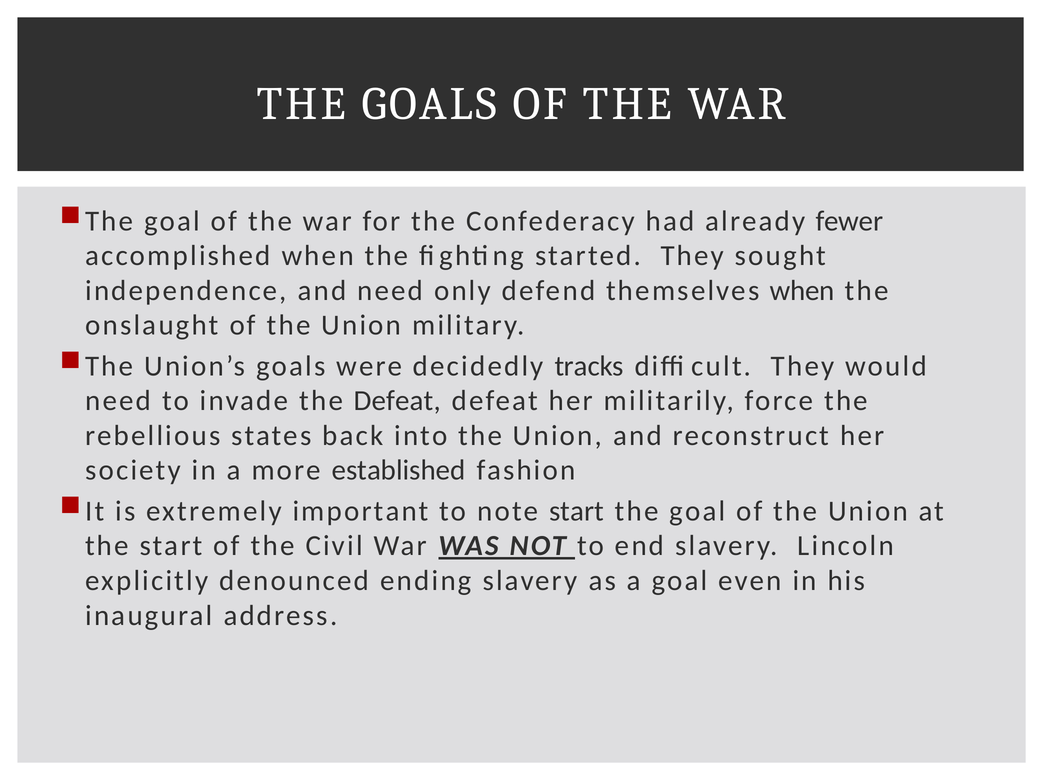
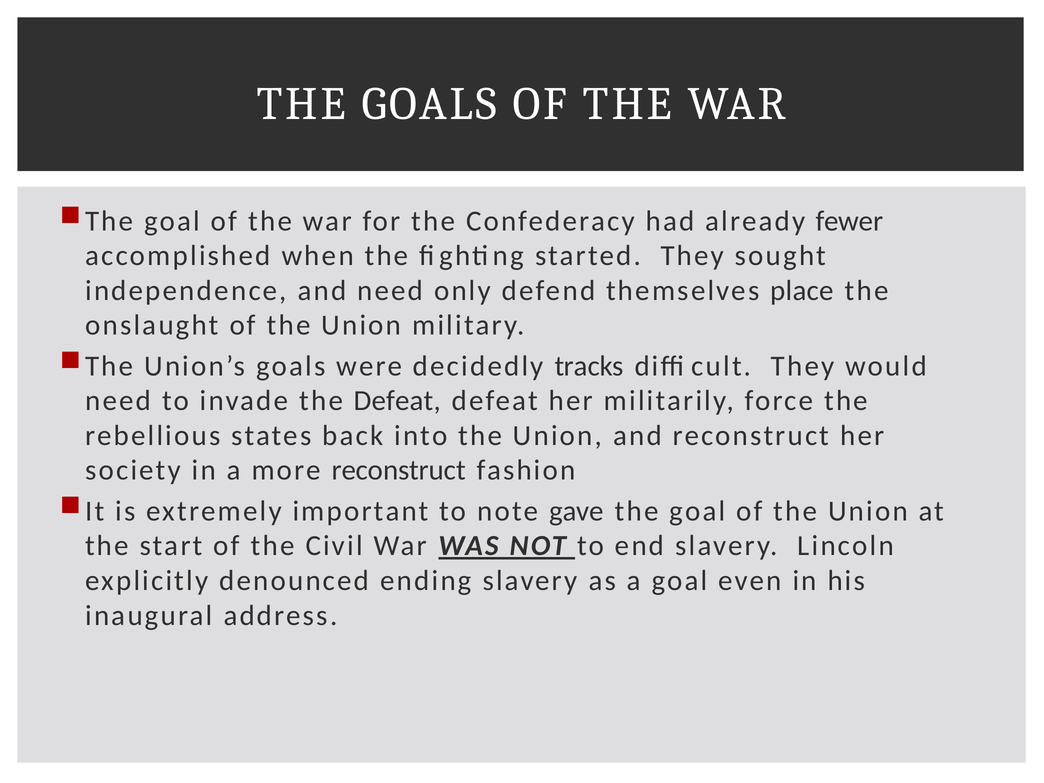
themselves when: when -> place
more established: established -> reconstruct
note start: start -> gave
